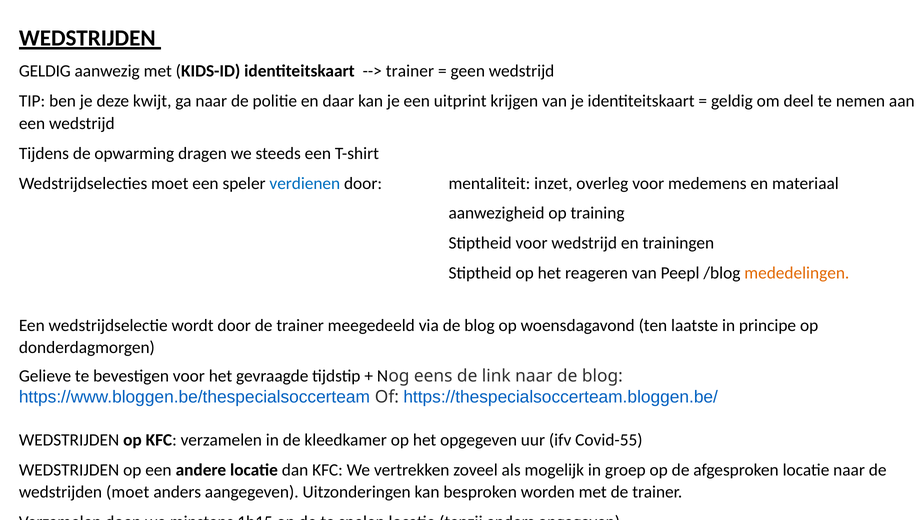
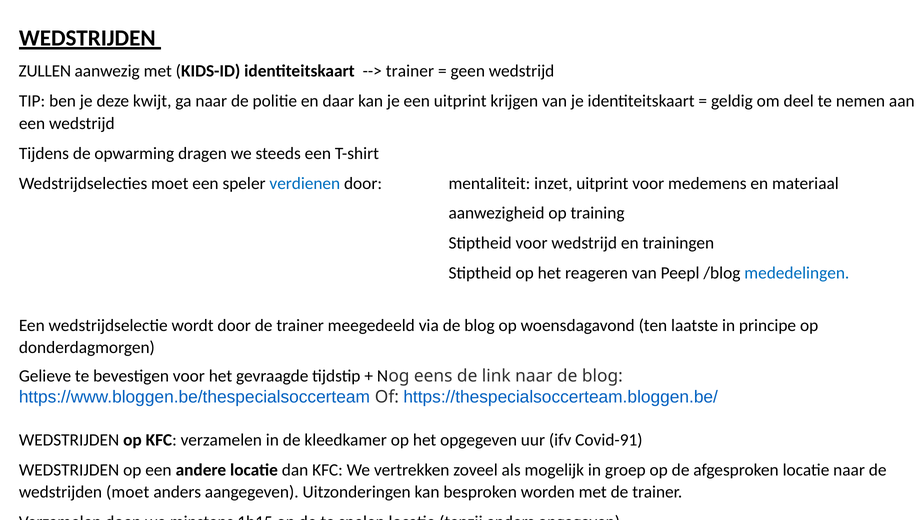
GELDIG at (45, 71): GELDIG -> ZULLEN
inzet overleg: overleg -> uitprint
mededelingen colour: orange -> blue
Covid-55: Covid-55 -> Covid-91
